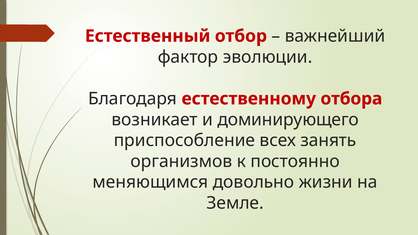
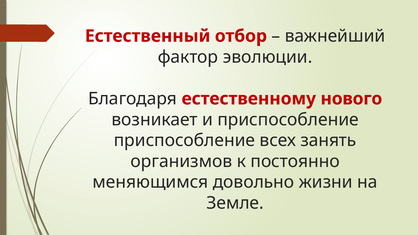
отбора: отбора -> нового
и доминирующего: доминирующего -> приспособление
